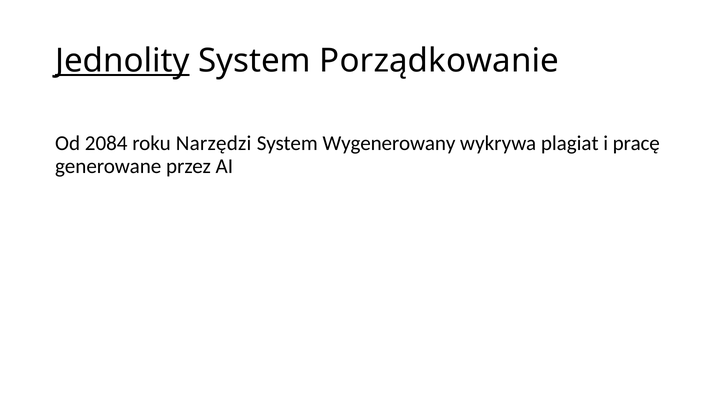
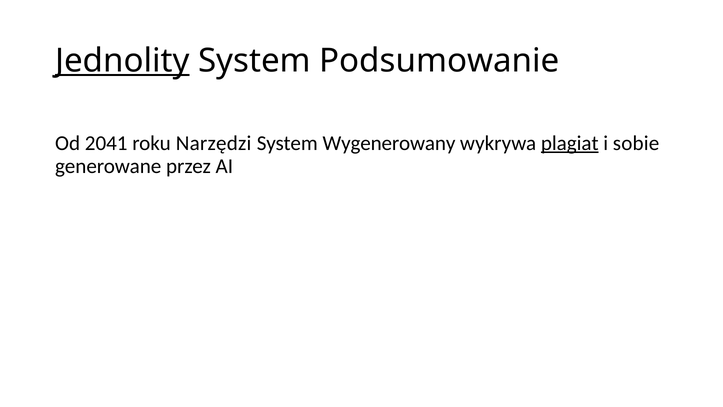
Porządkowanie: Porządkowanie -> Podsumowanie
2084: 2084 -> 2041
plagiat underline: none -> present
pracę: pracę -> sobie
